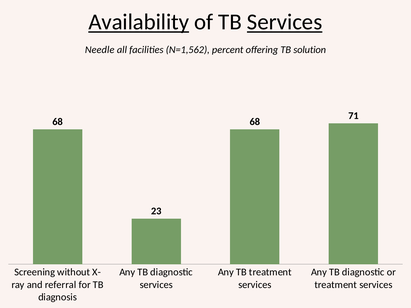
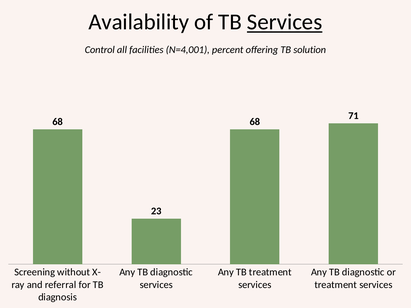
Availability underline: present -> none
Needle: Needle -> Control
N=1,562: N=1,562 -> N=4,001
